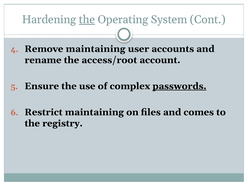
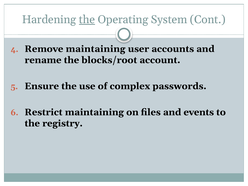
access/root: access/root -> blocks/root
passwords underline: present -> none
comes: comes -> events
